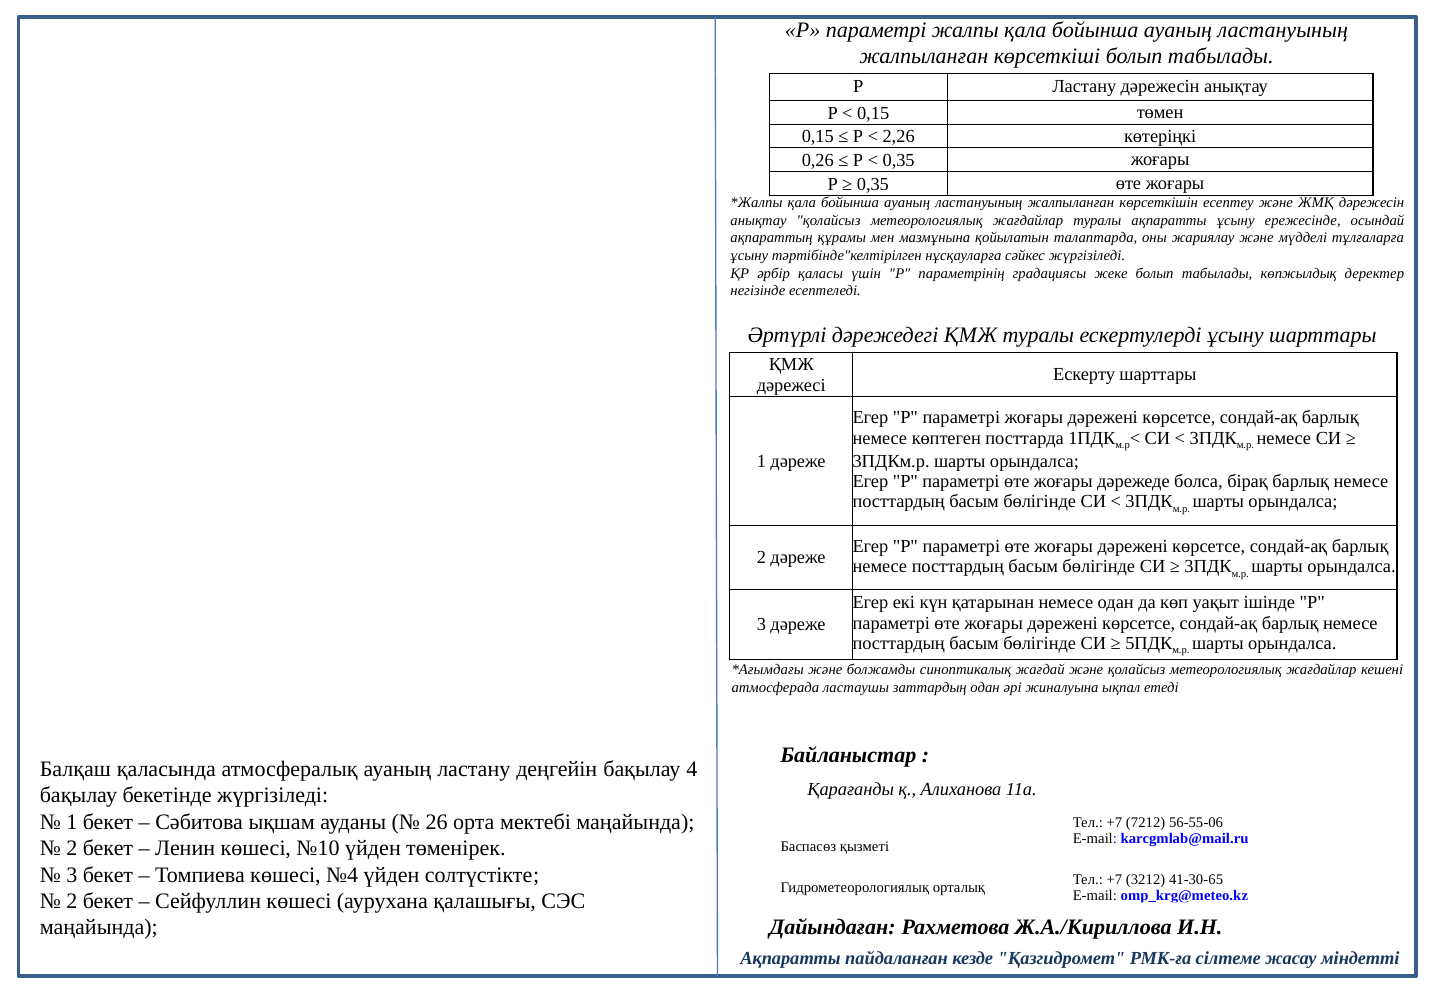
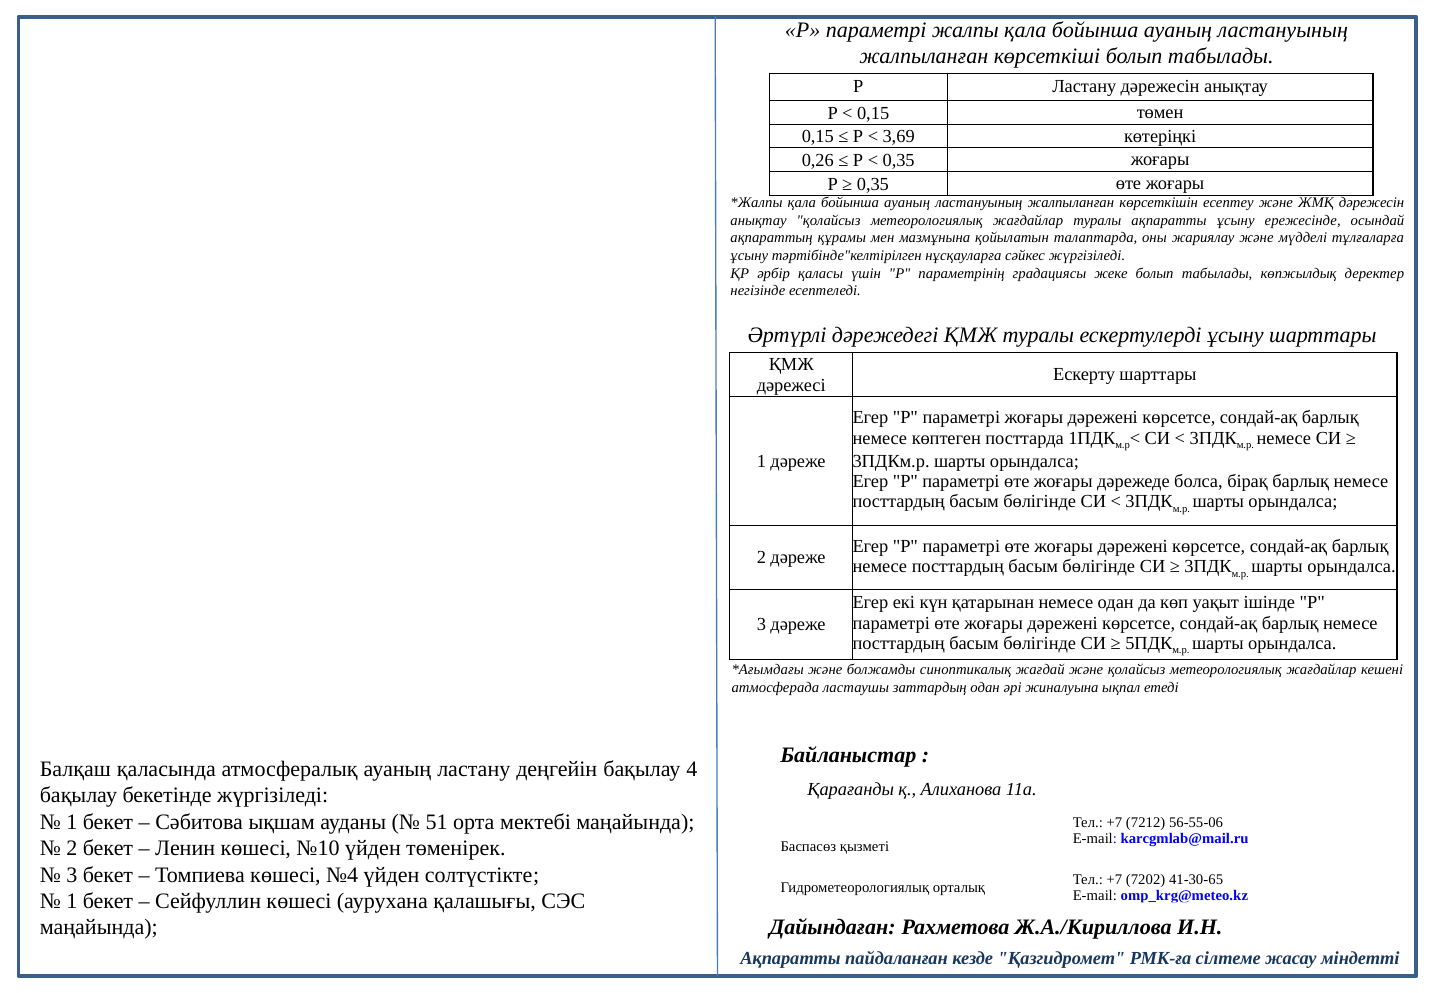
2,26: 2,26 -> 3,69
26: 26 -> 51
3212: 3212 -> 7202
2 at (72, 902): 2 -> 1
